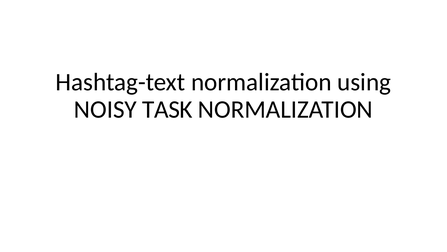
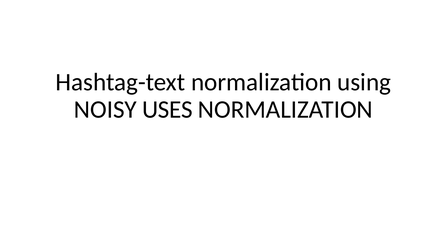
TASK: TASK -> USES
